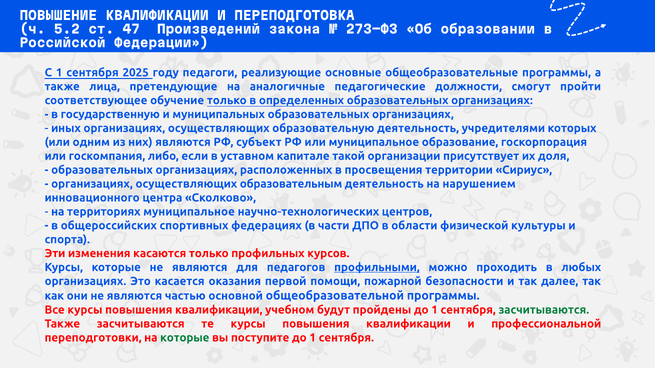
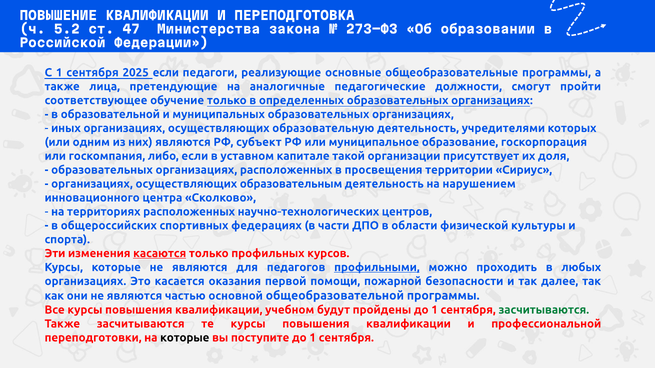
Произведений: Произведений -> Министерства
2025 году: году -> если
государственную: государственную -> образовательной
территориях муниципальное: муниципальное -> расположенных
касаются underline: none -> present
которые at (185, 338) colour: green -> black
